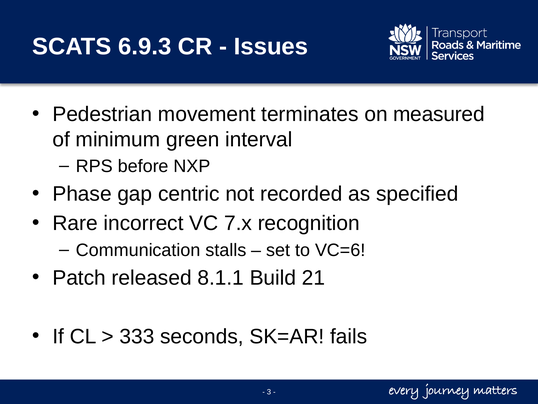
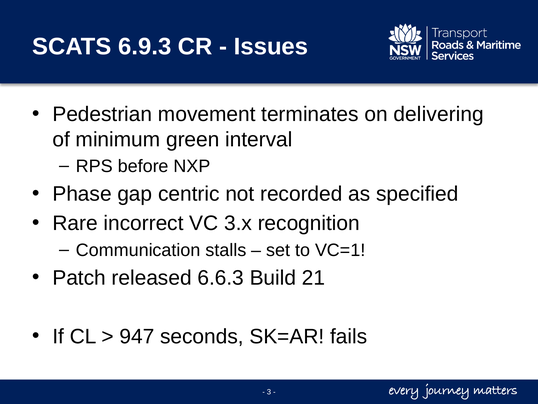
measured: measured -> delivering
7.x: 7.x -> 3.x
VC=6: VC=6 -> VC=1
8.1.1: 8.1.1 -> 6.6.3
333: 333 -> 947
